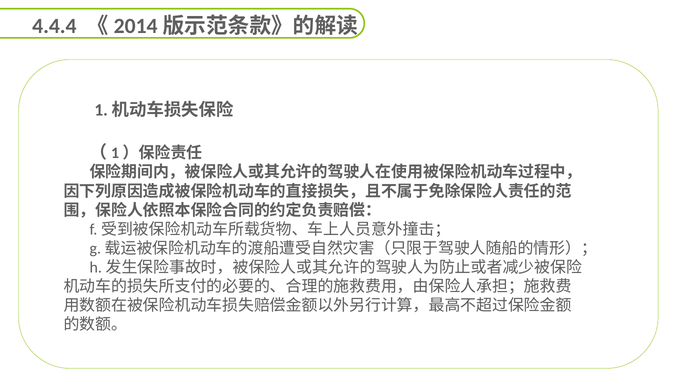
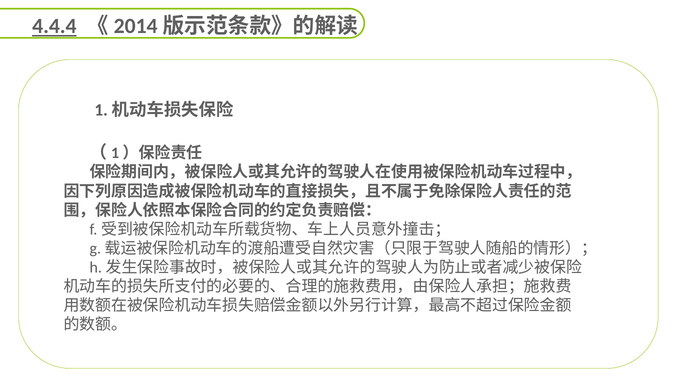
4.4.4 underline: none -> present
